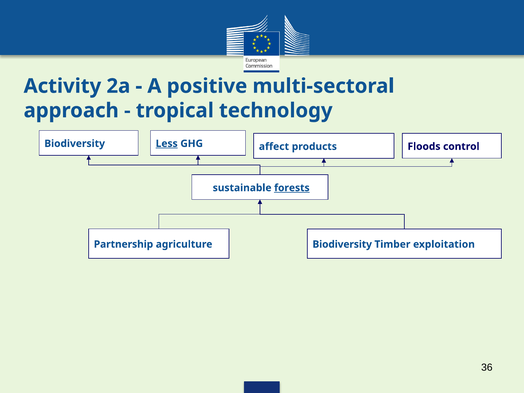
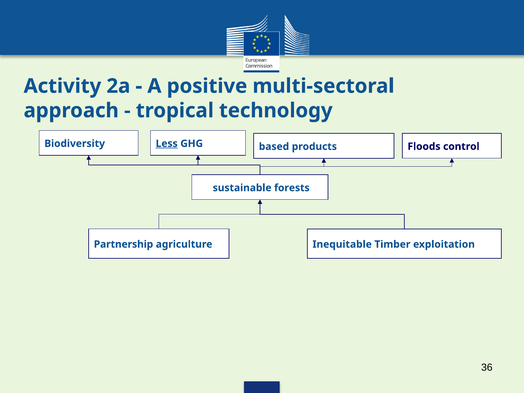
affect: affect -> based
forests underline: present -> none
agriculture Biodiversity: Biodiversity -> Inequitable
